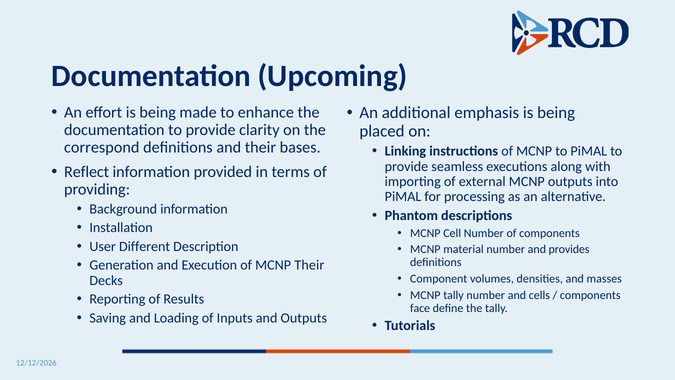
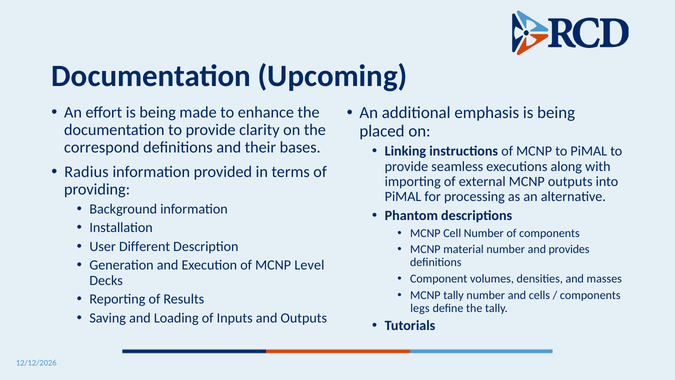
Reflect: Reflect -> Radius
MCNP Their: Their -> Level
face: face -> legs
